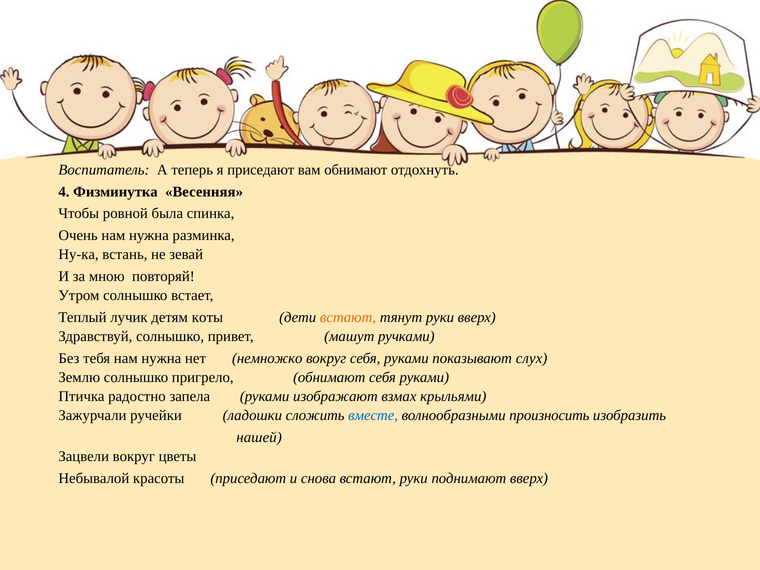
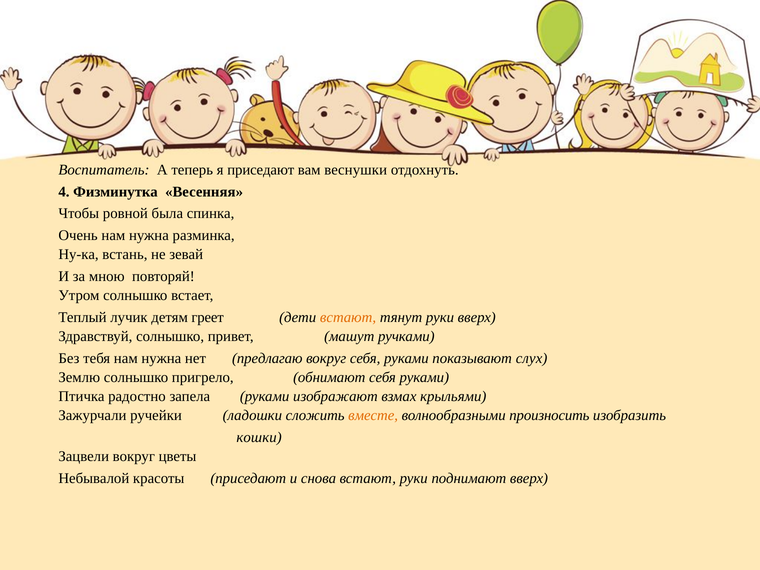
вам обнимают: обнимают -> веснушки
коты: коты -> греет
немножко: немножко -> предлагаю
вместе colour: blue -> orange
нашей: нашей -> кошки
